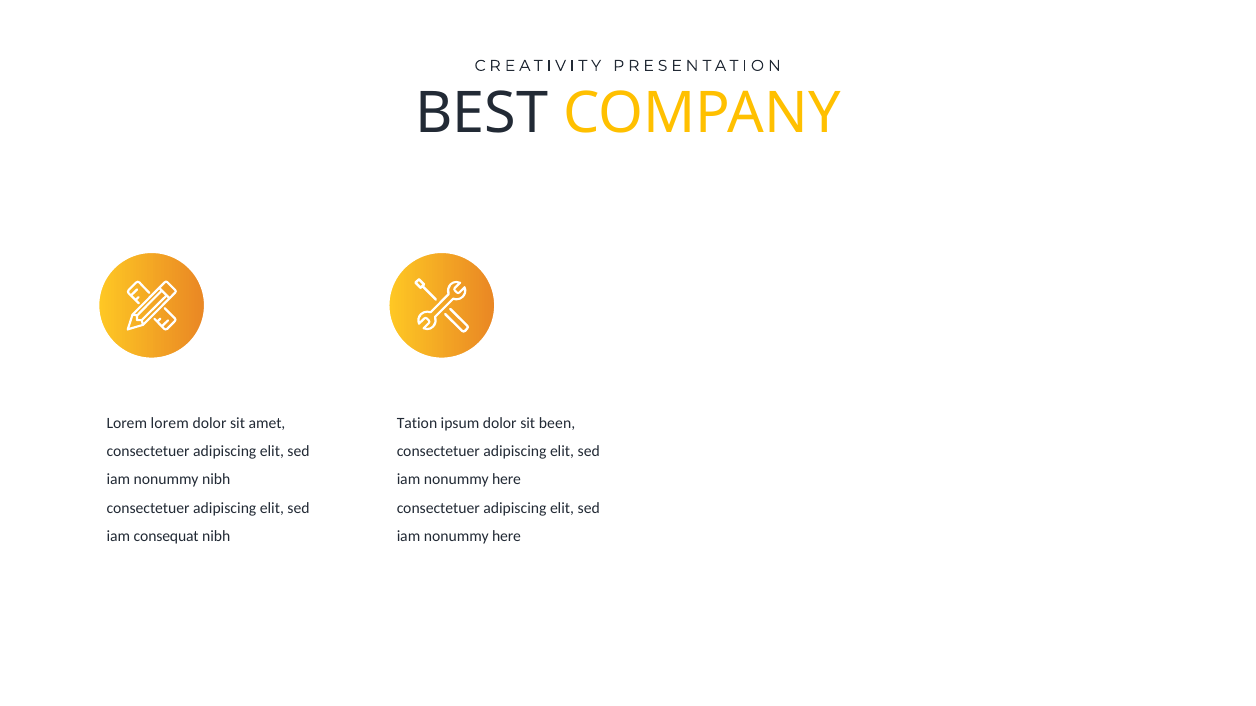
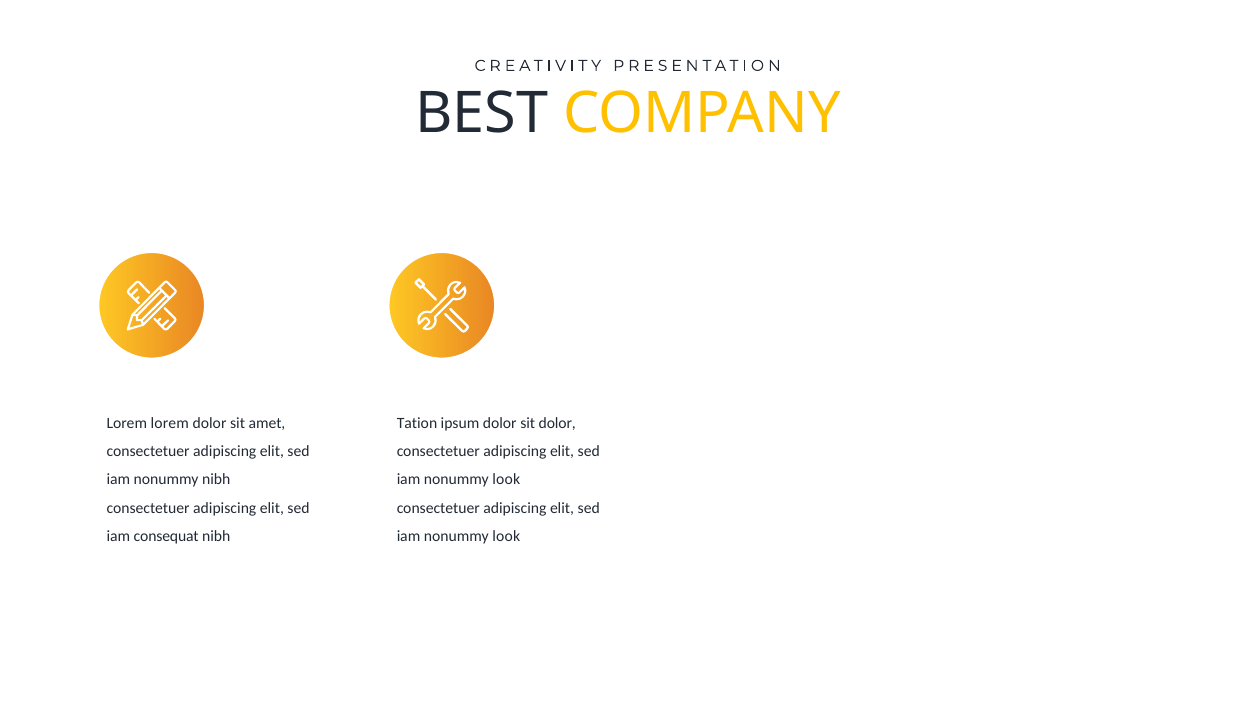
sit been: been -> dolor
here at (506, 480): here -> look
here at (506, 537): here -> look
